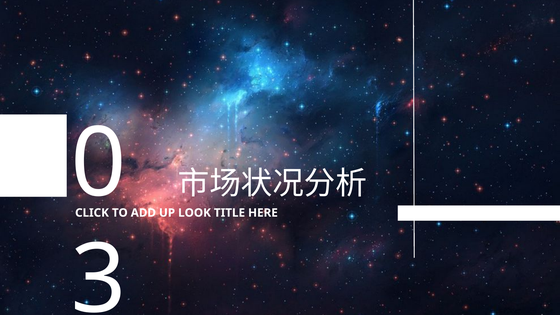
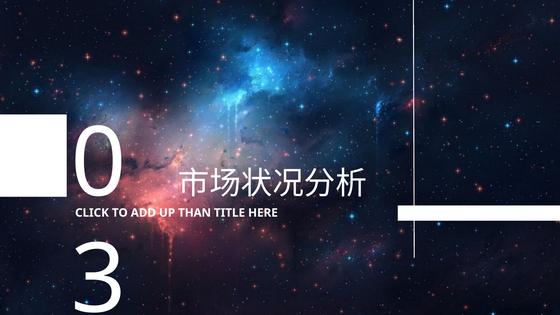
LOOK: LOOK -> THAN
